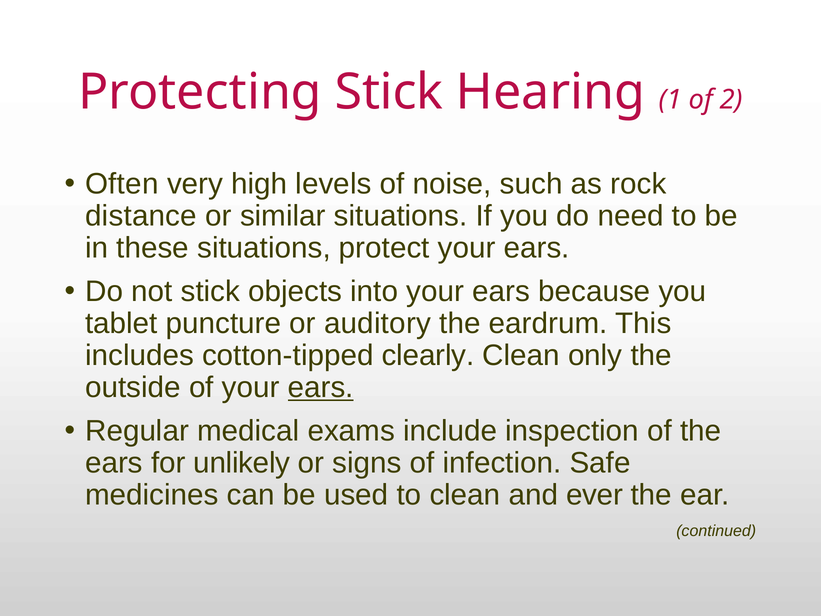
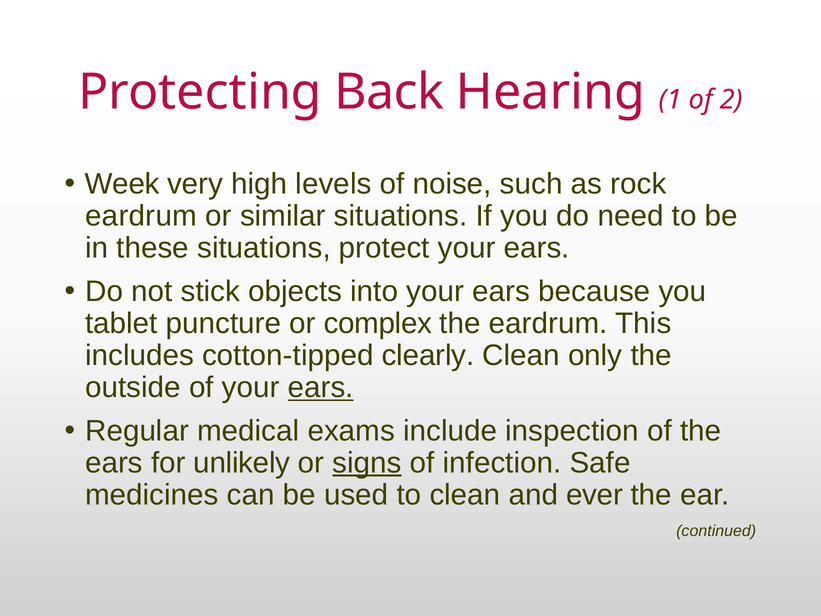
Protecting Stick: Stick -> Back
Often: Often -> Week
distance at (141, 216): distance -> eardrum
auditory: auditory -> complex
signs underline: none -> present
